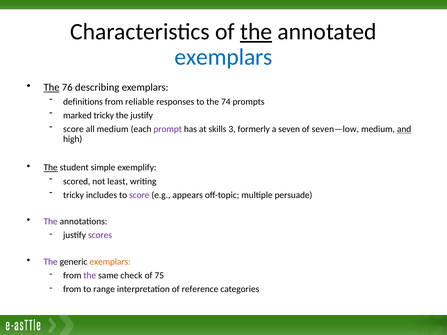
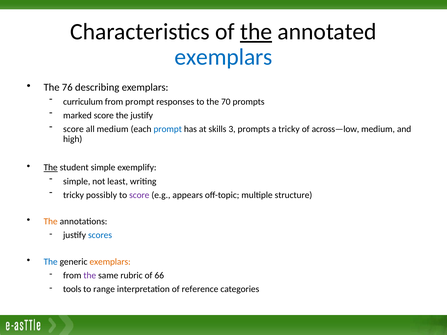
The at (52, 88) underline: present -> none
definitions: definitions -> curriculum
from reliable: reliable -> prompt
74: 74 -> 70
marked tricky: tricky -> score
prompt at (168, 129) colour: purple -> blue
3 formerly: formerly -> prompts
a seven: seven -> tricky
seven—low: seven—low -> across—low
and underline: present -> none
scored at (77, 181): scored -> simple
includes: includes -> possibly
persuade: persuade -> structure
The at (51, 222) colour: purple -> orange
scores colour: purple -> blue
The at (51, 262) colour: purple -> blue
check: check -> rubric
75: 75 -> 66
from at (72, 289): from -> tools
